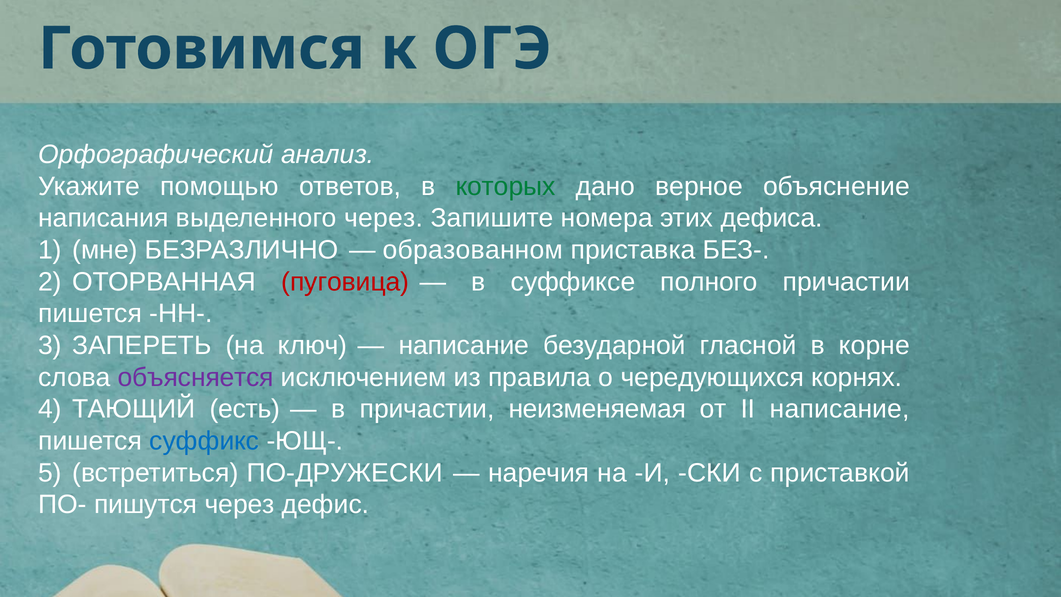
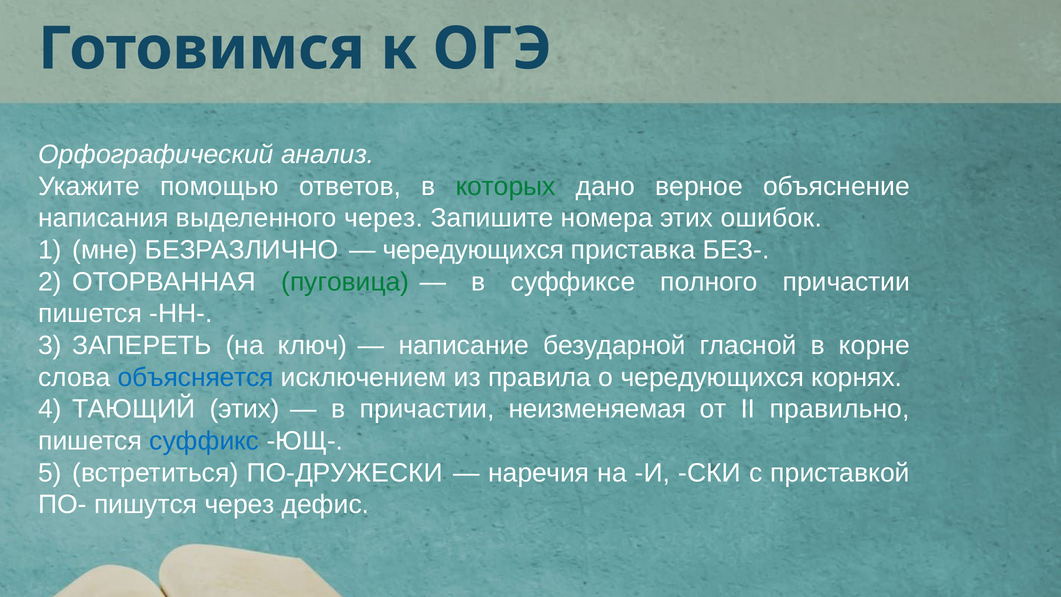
дефиса: дефиса -> ошибок
образованном at (473, 250): образованном -> чередующихся
пуговица colour: red -> green
объясняется colour: purple -> blue
ТАЮЩИЙ есть: есть -> этих
II написание: написание -> правильно
